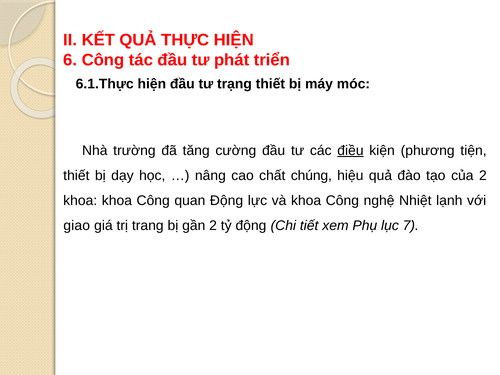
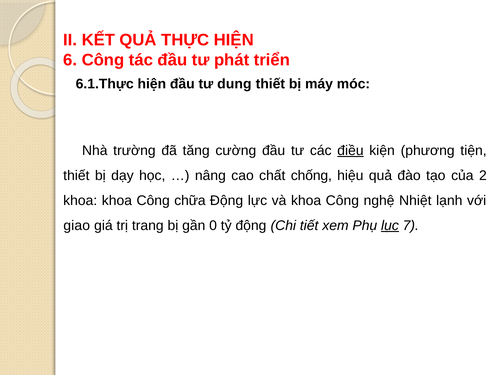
trạng: trạng -> dung
chúng: chúng -> chống
quan: quan -> chữa
gần 2: 2 -> 0
lục underline: none -> present
